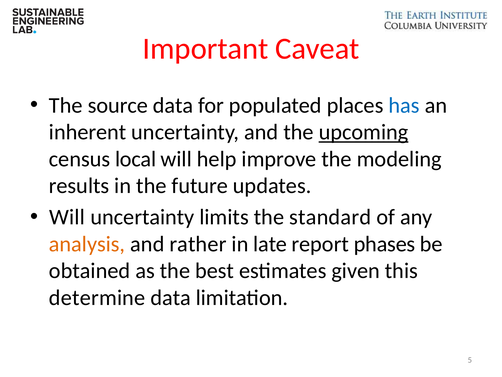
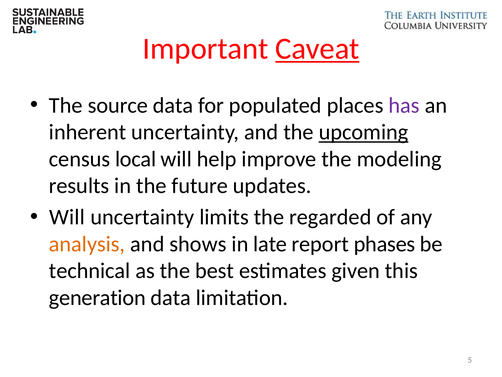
Caveat underline: none -> present
has colour: blue -> purple
standard: standard -> regarded
rather: rather -> shows
obtained: obtained -> technical
determine: determine -> generation
